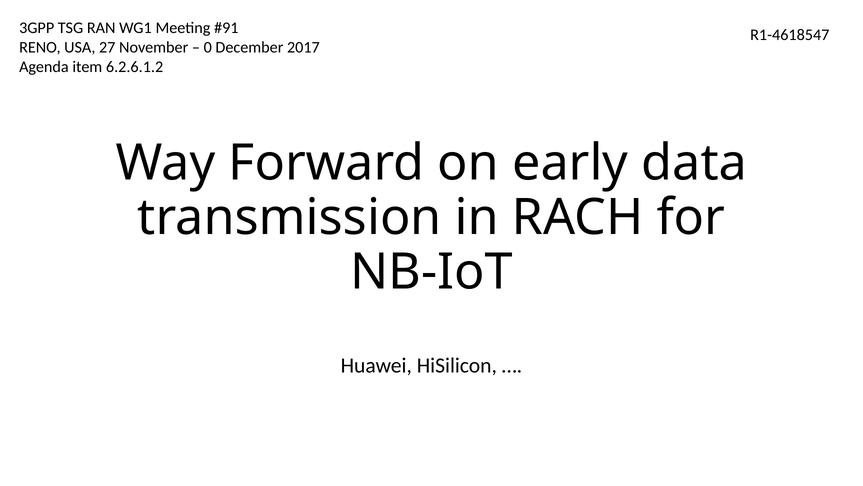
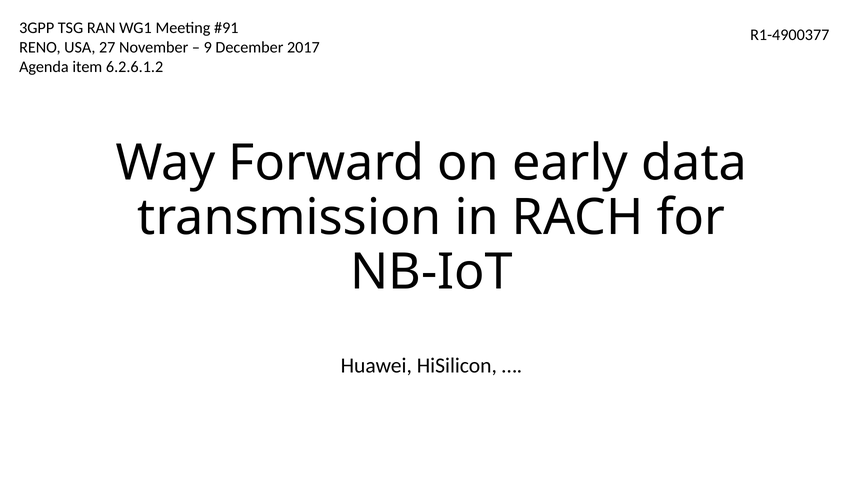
R1-4618547: R1-4618547 -> R1-4900377
0: 0 -> 9
